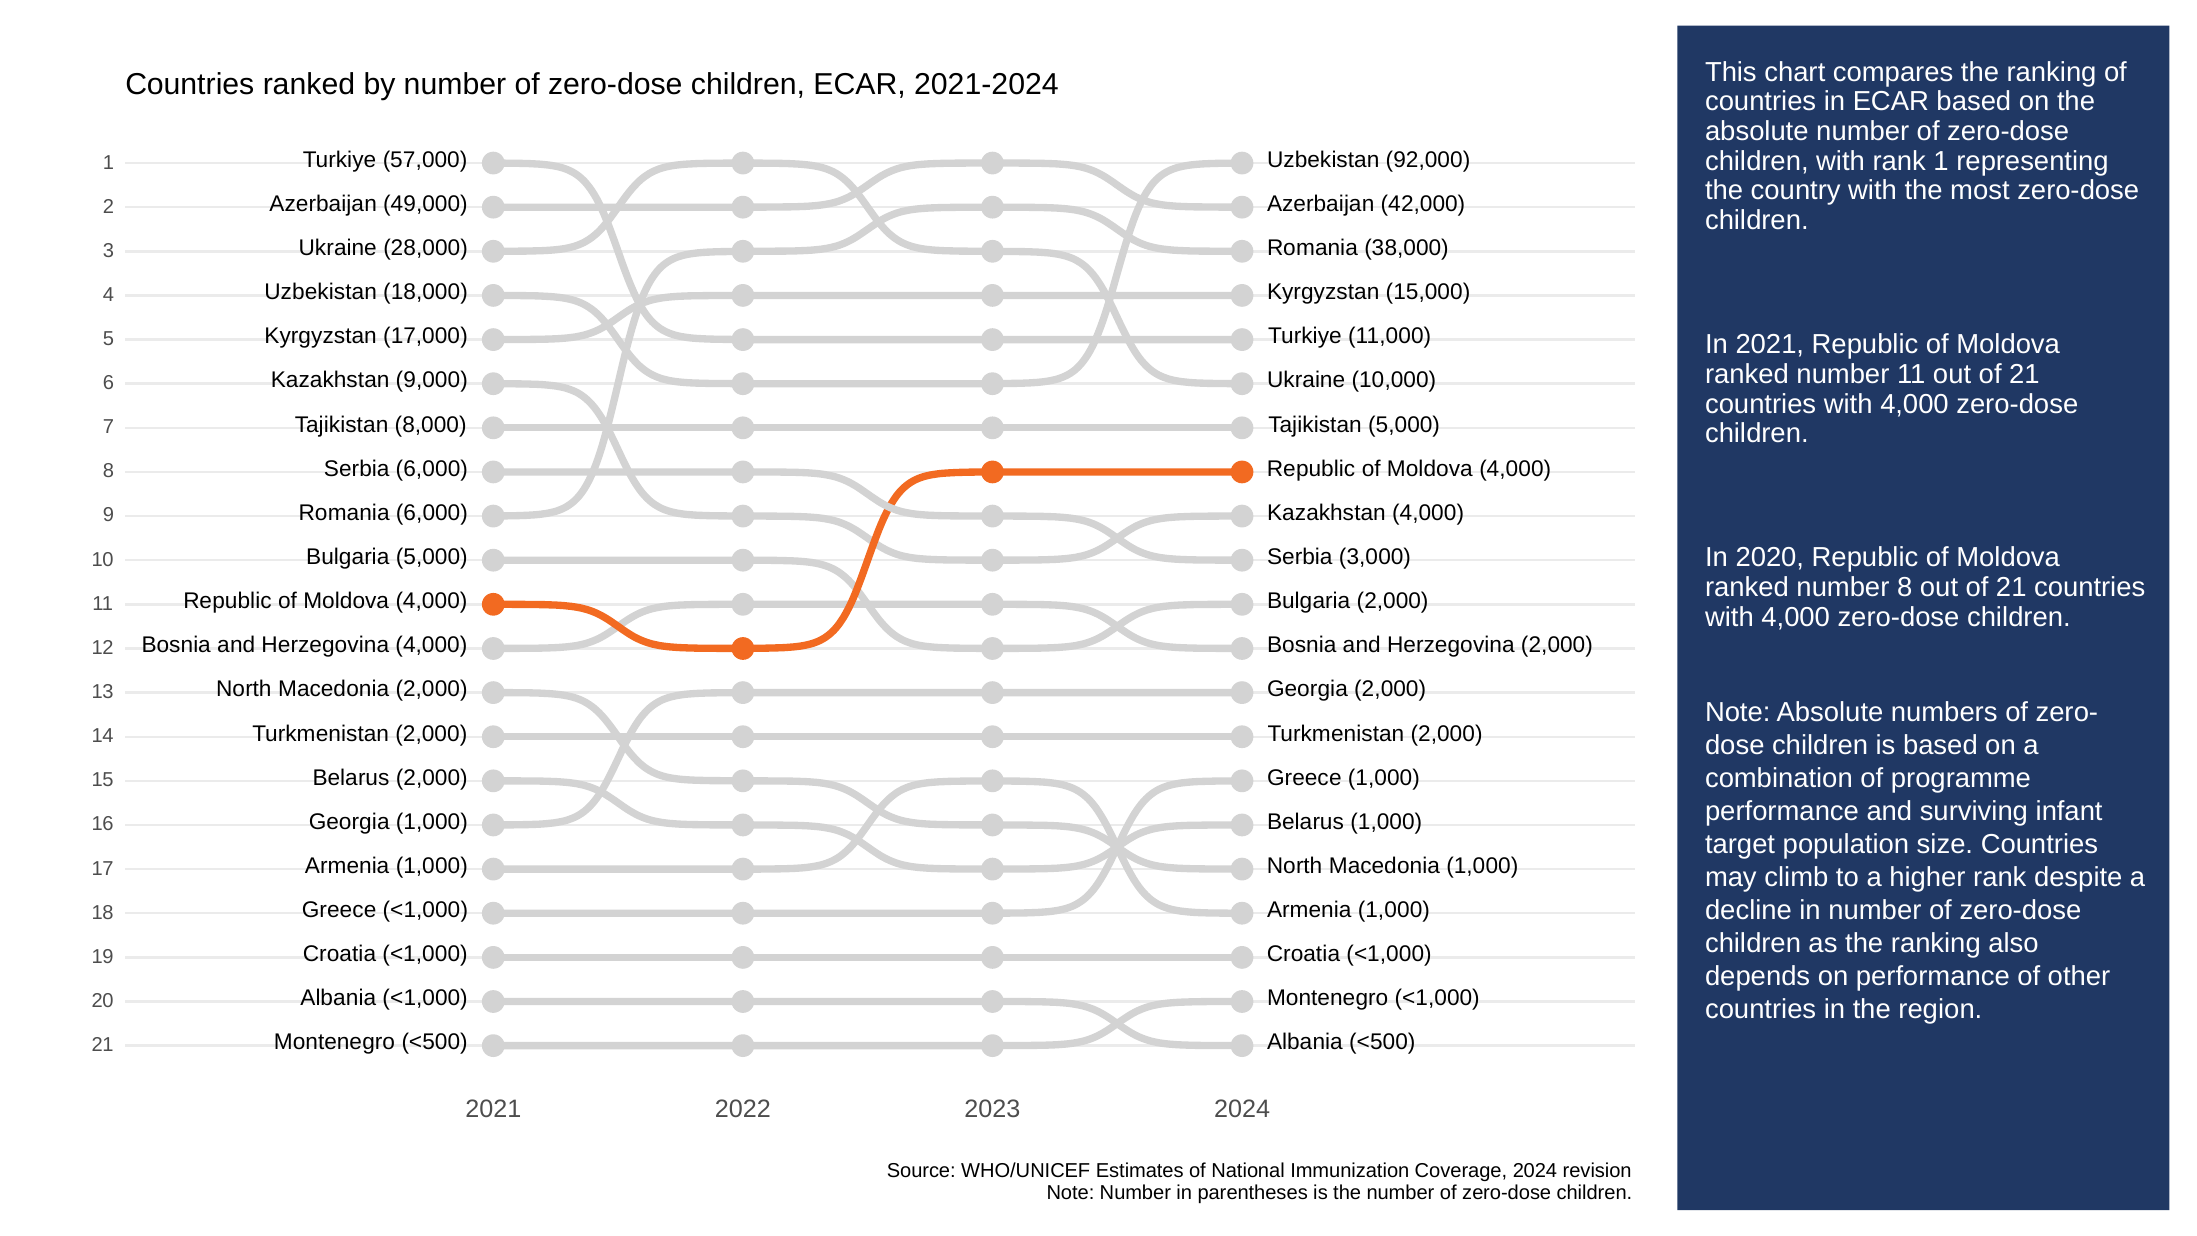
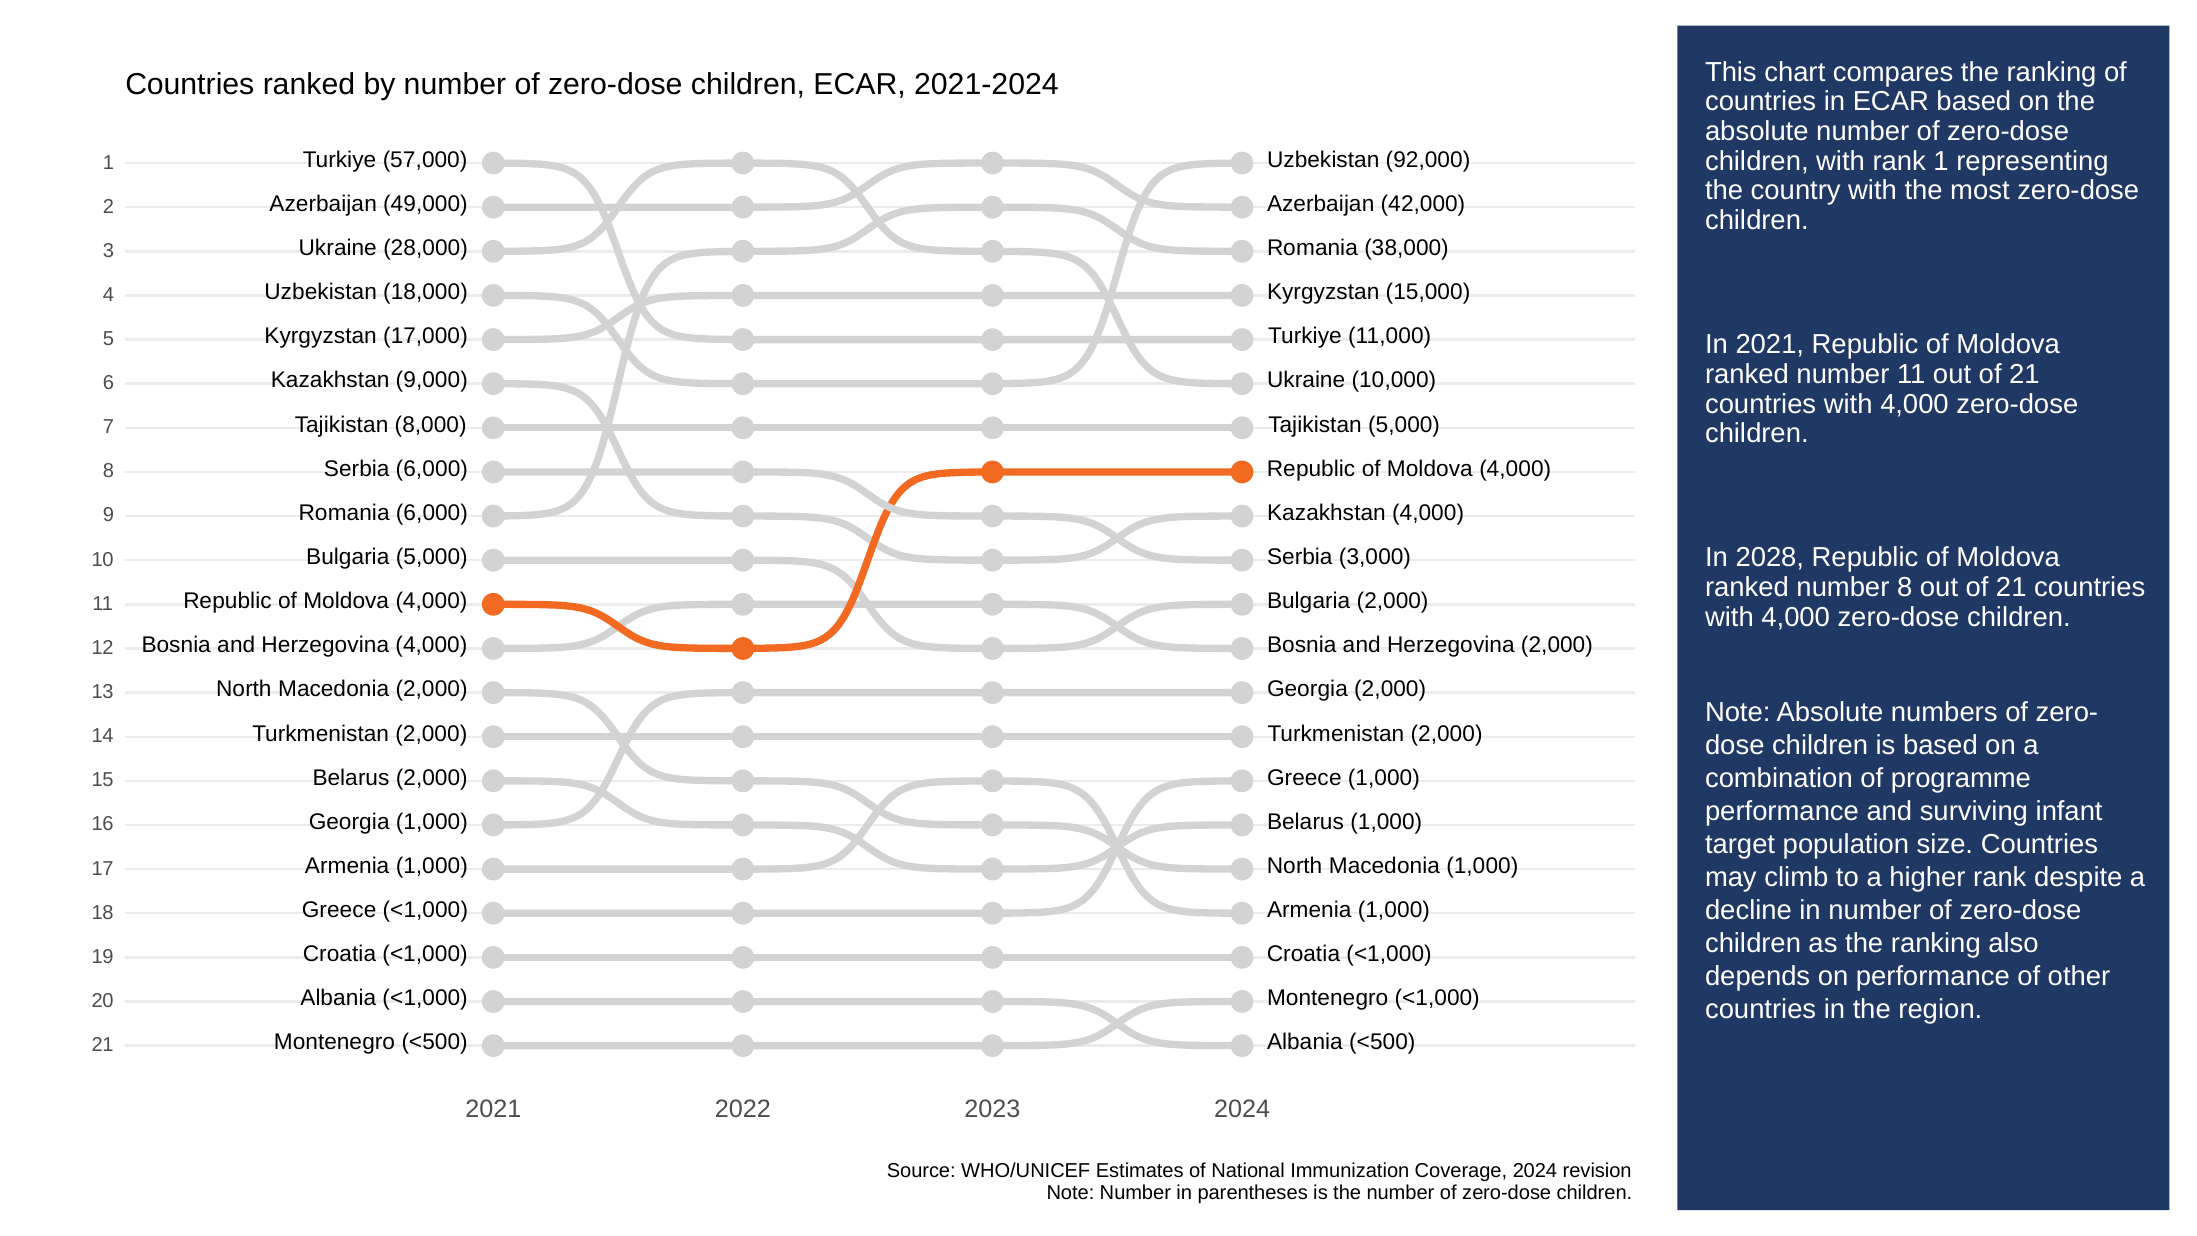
2020: 2020 -> 2028
